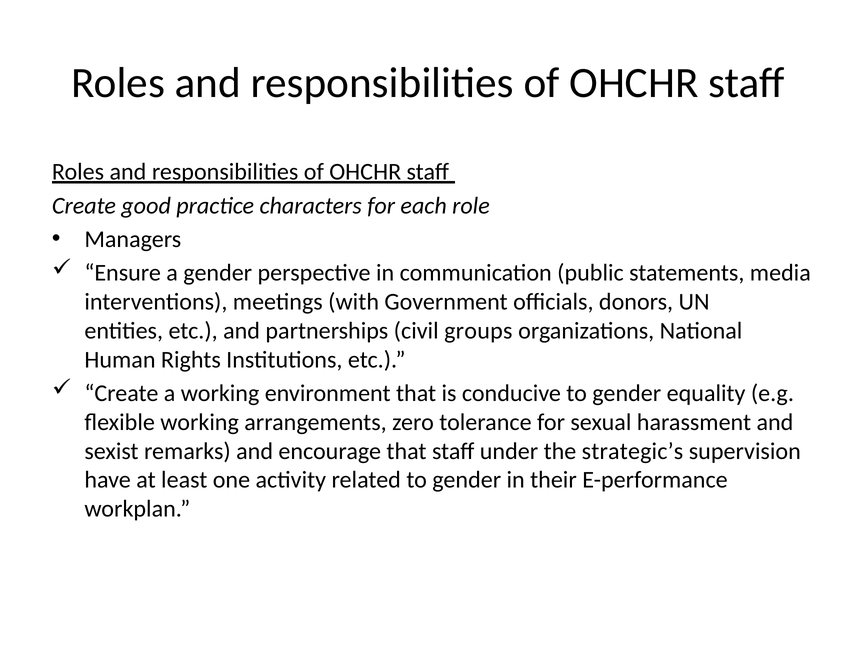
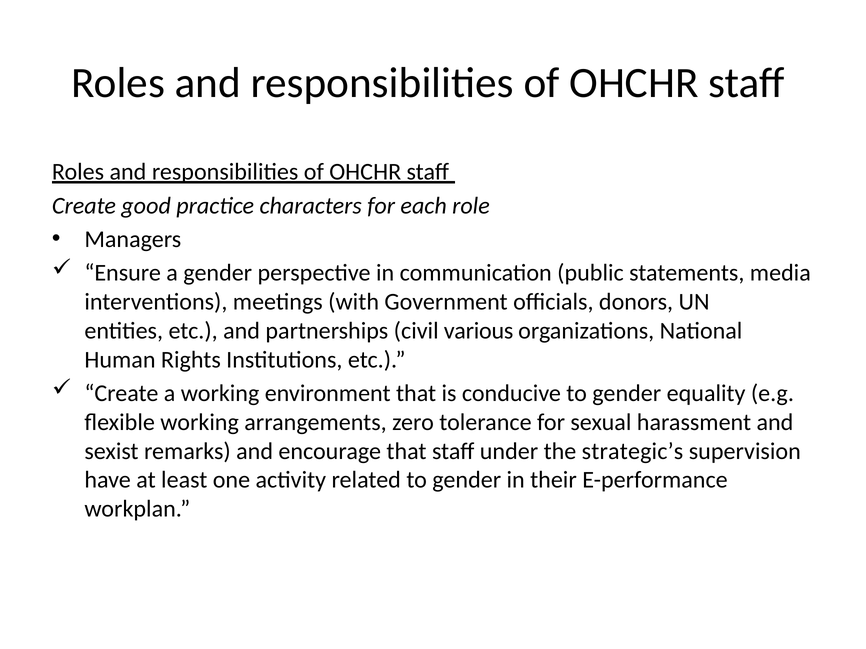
groups: groups -> various
